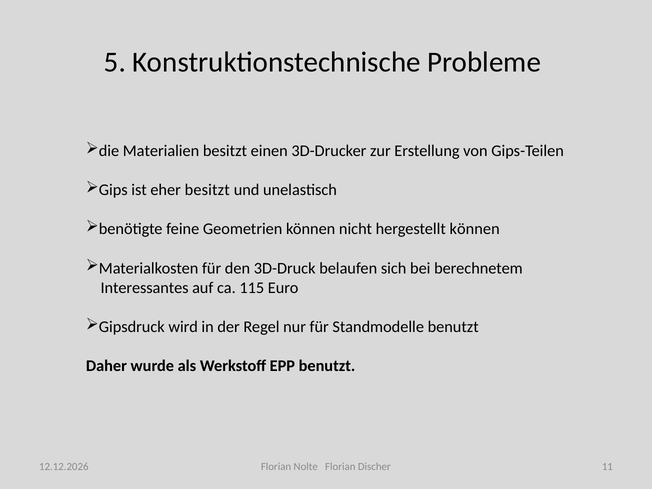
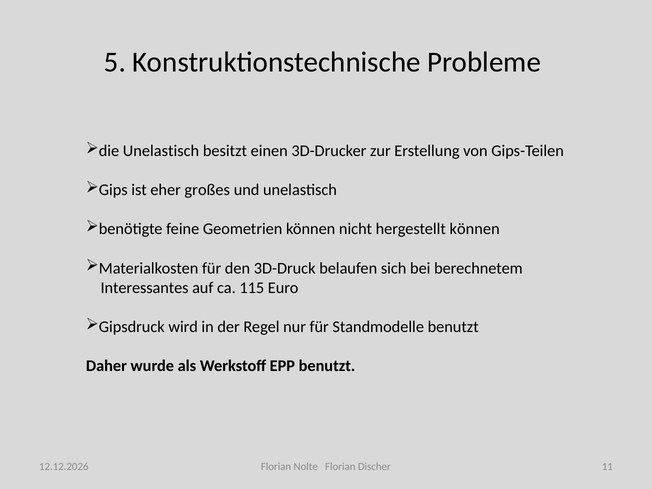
die Materialien: Materialien -> Unelastisch
eher besitzt: besitzt -> großes
